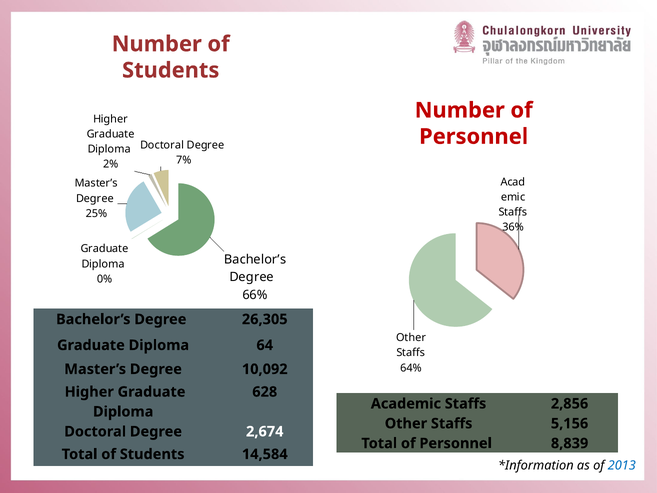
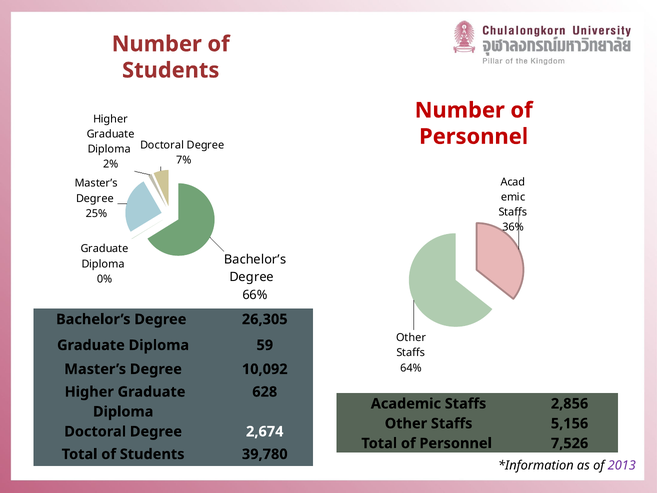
64: 64 -> 59
8,839: 8,839 -> 7,526
14,584: 14,584 -> 39,780
2013 colour: blue -> purple
